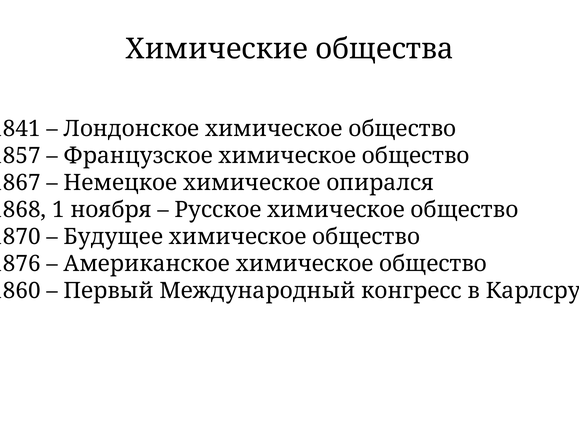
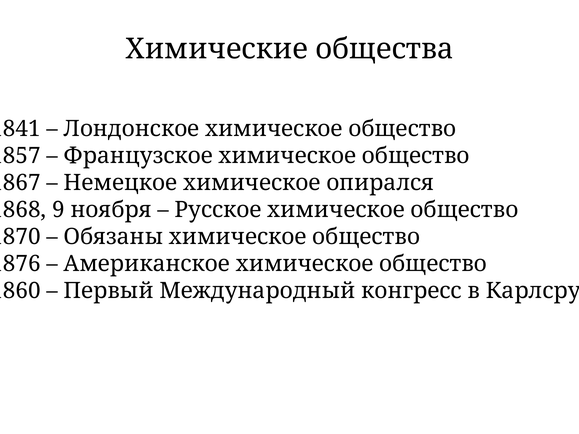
1: 1 -> 9
Будущее: Будущее -> Обязаны
